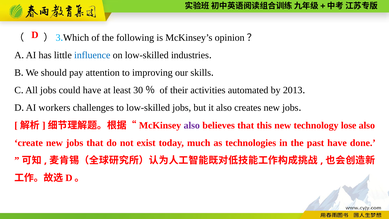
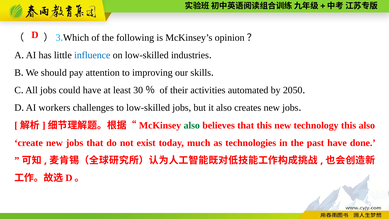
2013: 2013 -> 2050
also at (192, 125) colour: purple -> green
technology lose: lose -> this
